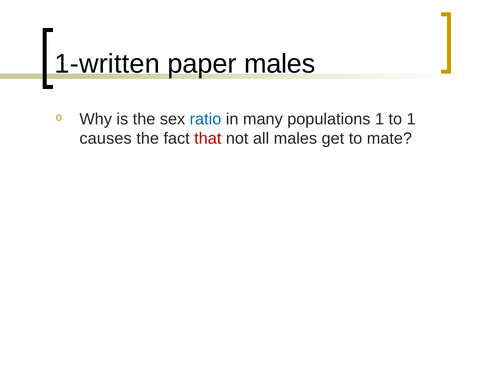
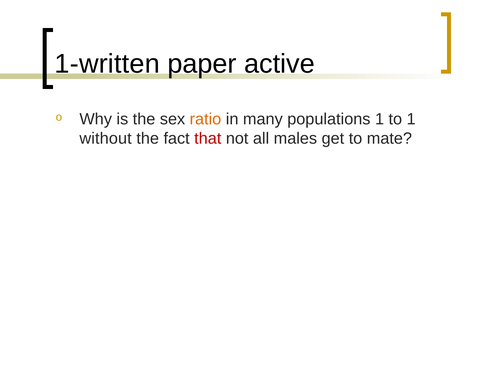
paper males: males -> active
ratio colour: blue -> orange
causes: causes -> without
